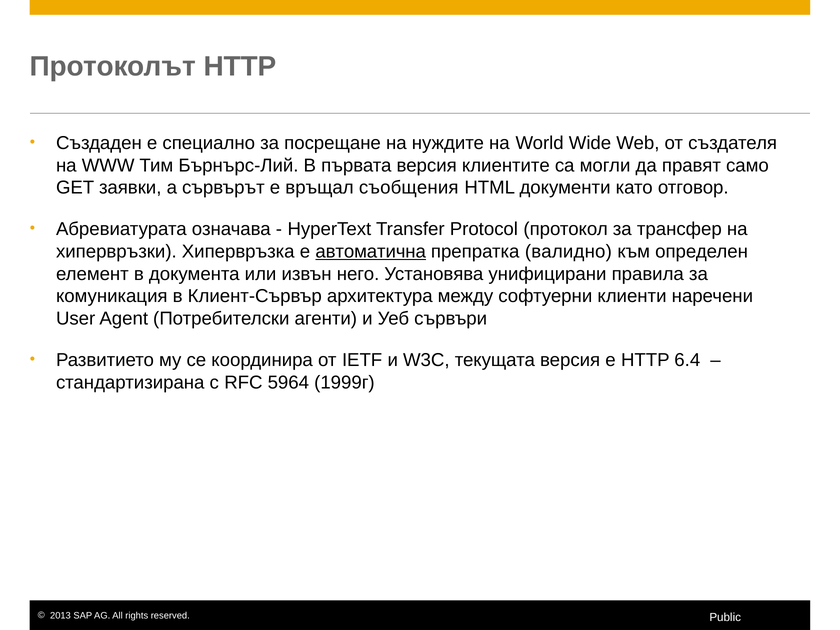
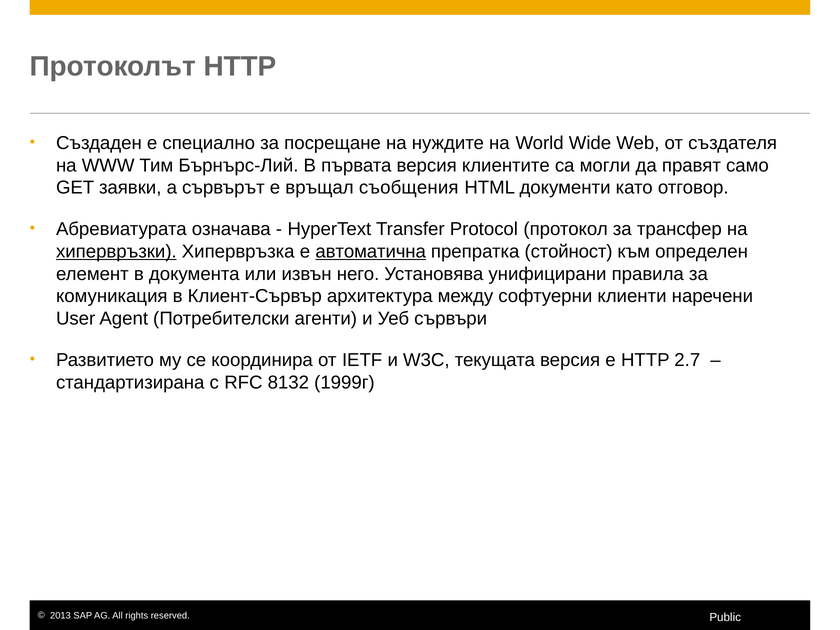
хипервръзки underline: none -> present
валидно: валидно -> стойност
6.4: 6.4 -> 2.7
5964: 5964 -> 8132
